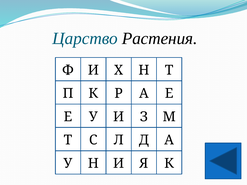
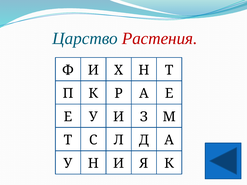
Растения colour: black -> red
